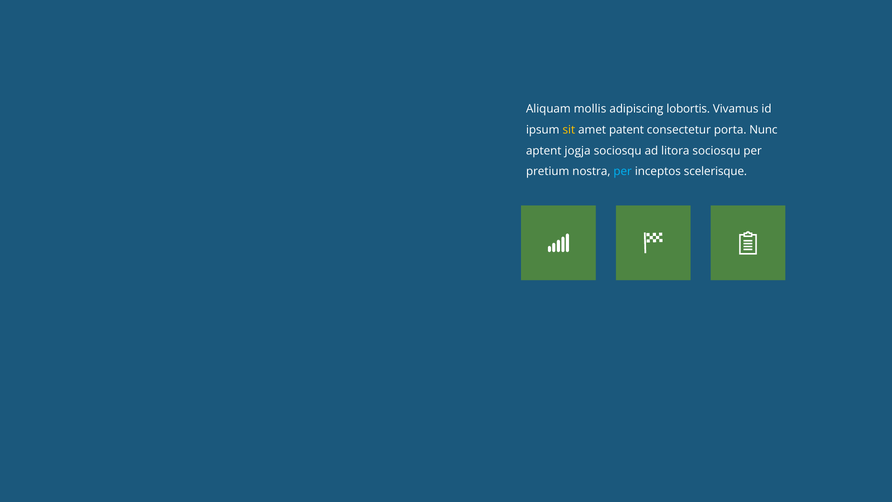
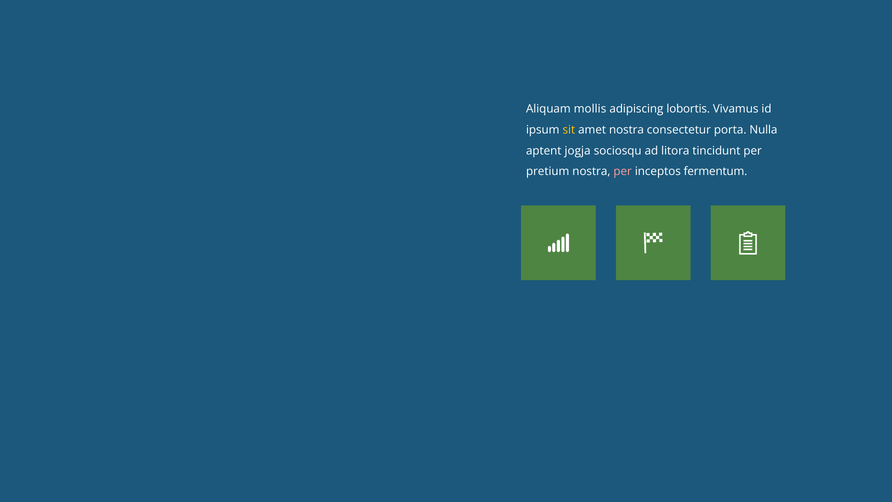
amet patent: patent -> nostra
Nunc: Nunc -> Nulla
litora sociosqu: sociosqu -> tincidunt
per at (623, 172) colour: light blue -> pink
scelerisque: scelerisque -> fermentum
